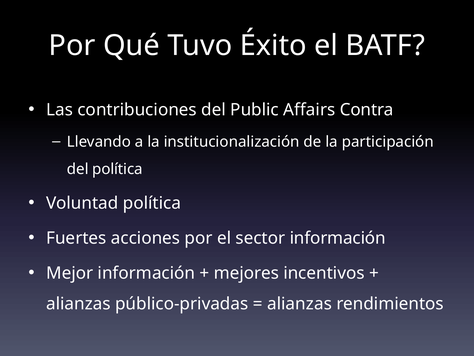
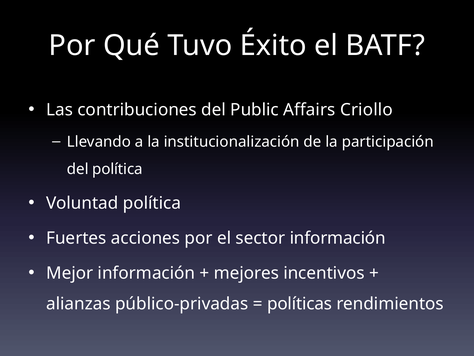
Contra: Contra -> Criollo
alianzas at (299, 304): alianzas -> políticas
